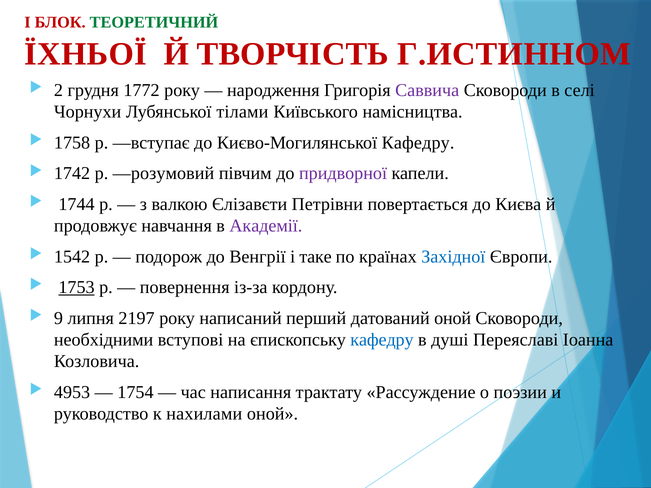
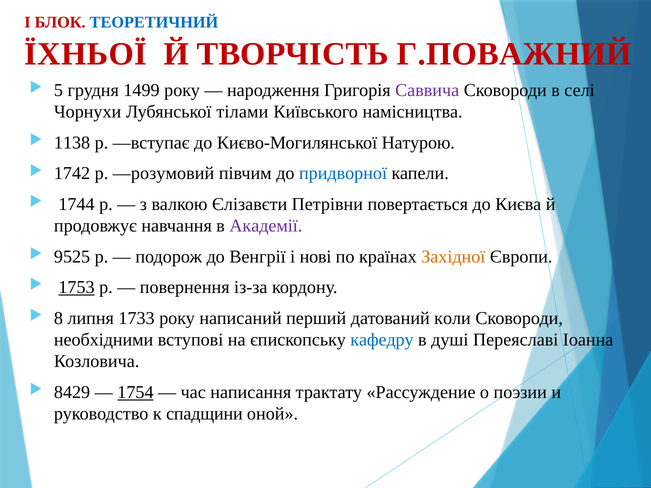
ТЕОРЕТИЧНИЙ colour: green -> blue
Г.ИСТИННОМ: Г.ИСТИННОМ -> Г.ПОВАЖНИЙ
2: 2 -> 5
1772: 1772 -> 1499
1758: 1758 -> 1138
Києво-Могилянської Кафедру: Кафедру -> Натурою
придворної colour: purple -> blue
1542: 1542 -> 9525
таке: таке -> нові
Західної colour: blue -> orange
9: 9 -> 8
2197: 2197 -> 1733
датований оной: оной -> коли
4953: 4953 -> 8429
1754 underline: none -> present
нахилами: нахилами -> спадщини
